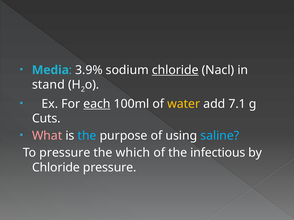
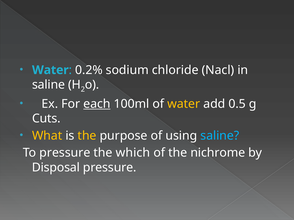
Media at (50, 70): Media -> Water
3.9%: 3.9% -> 0.2%
chloride at (175, 70) underline: present -> none
stand at (48, 85): stand -> saline
7.1: 7.1 -> 0.5
What colour: pink -> yellow
the at (87, 136) colour: light blue -> yellow
infectious: infectious -> nichrome
Chloride at (56, 168): Chloride -> Disposal
